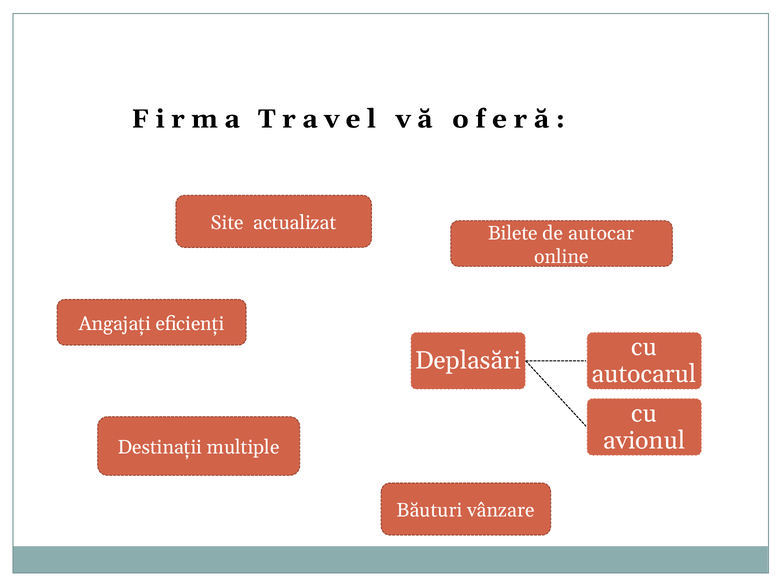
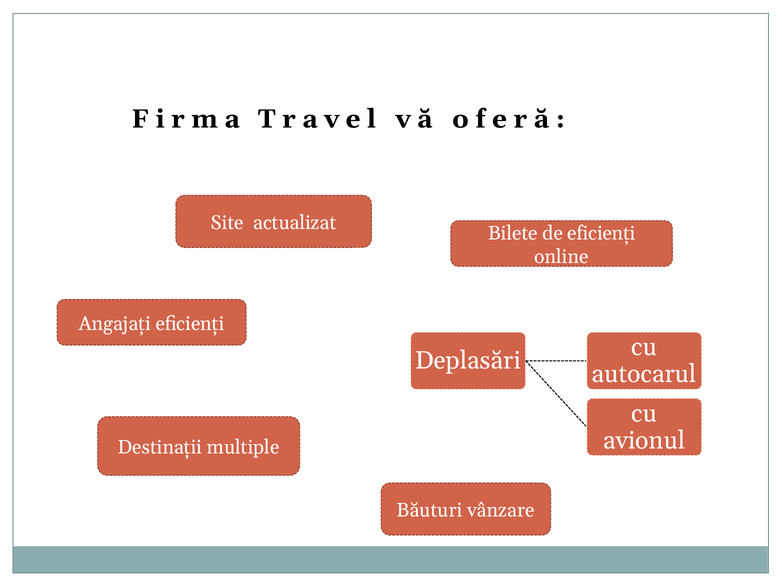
de autocar: autocar -> eficienți
